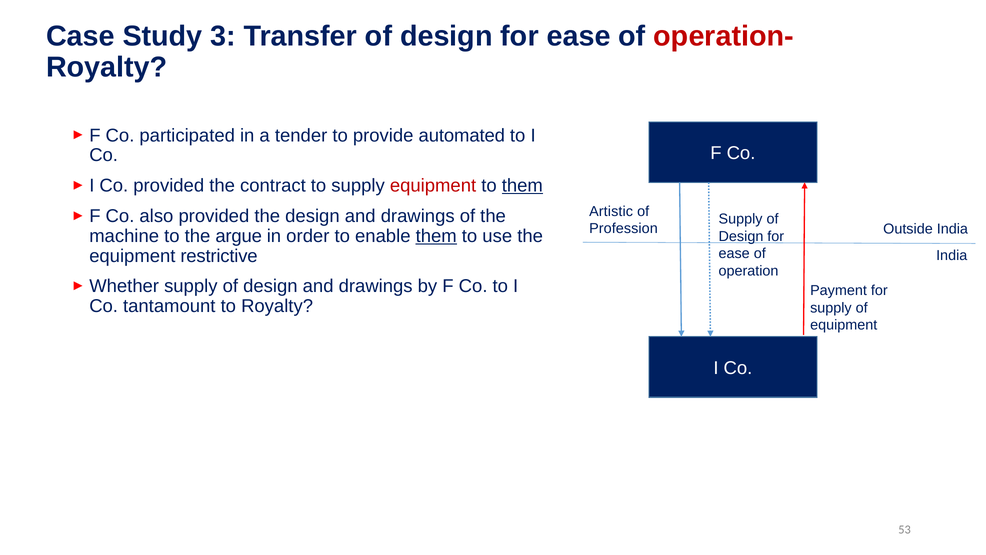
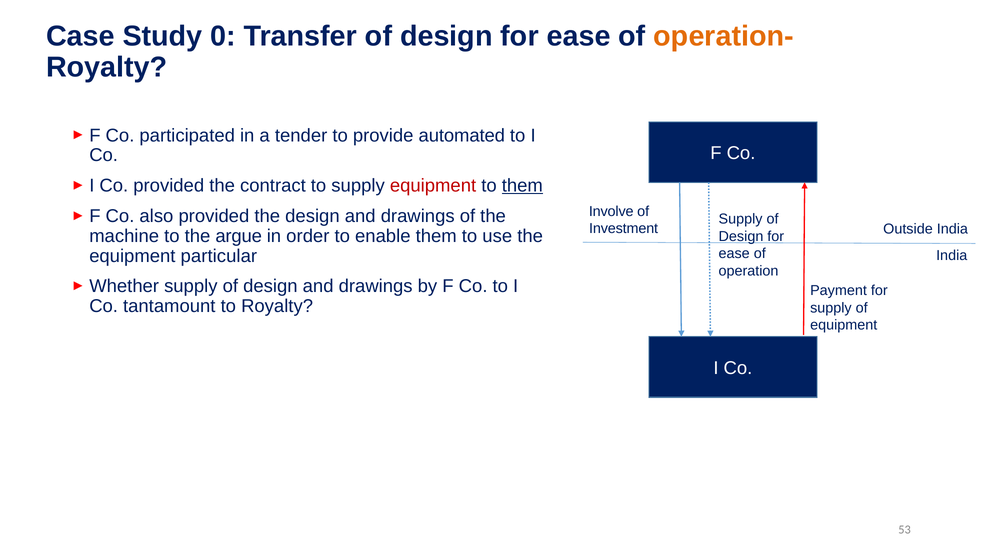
3: 3 -> 0
operation- colour: red -> orange
Artistic: Artistic -> Involve
Profession: Profession -> Investment
them at (436, 236) underline: present -> none
restrictive: restrictive -> particular
